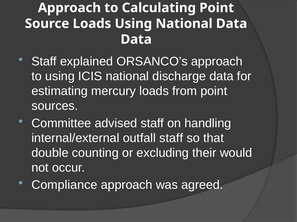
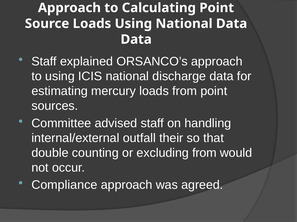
outfall staff: staff -> their
excluding their: their -> from
